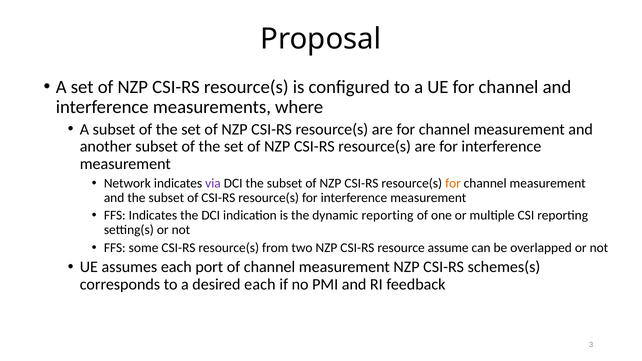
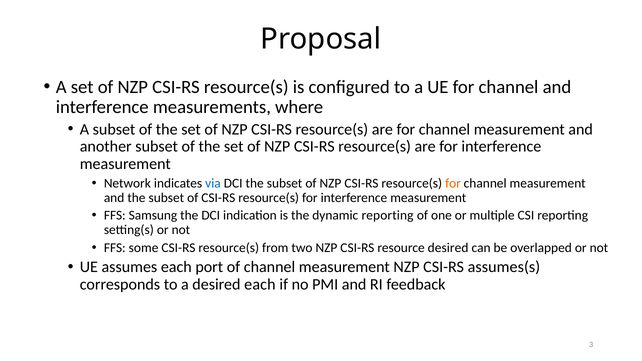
via colour: purple -> blue
FFS Indicates: Indicates -> Samsung
resource assume: assume -> desired
schemes(s: schemes(s -> assumes(s
